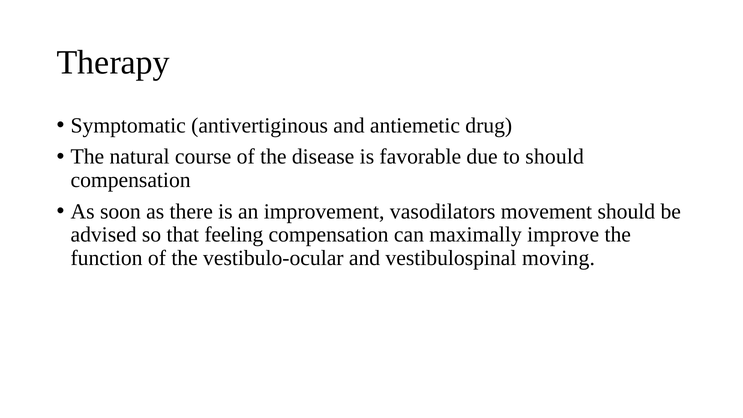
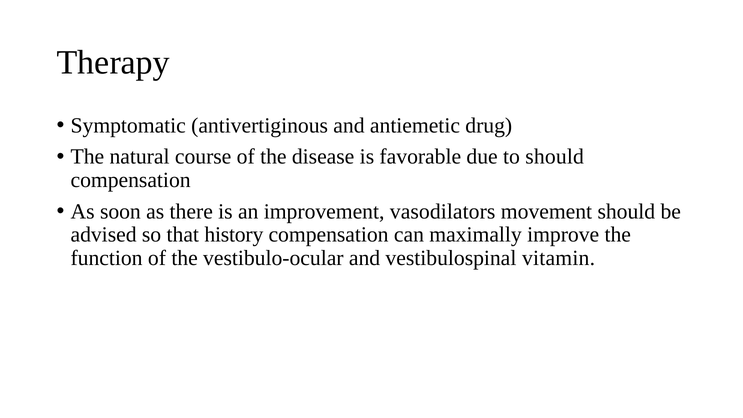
feeling: feeling -> history
moving: moving -> vitamin
